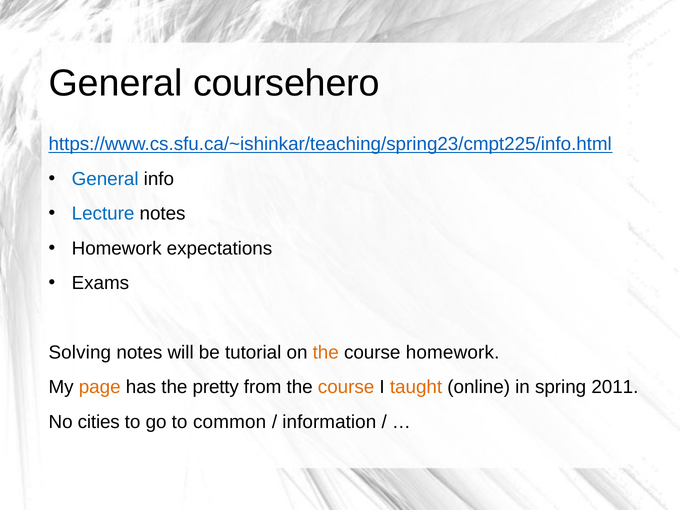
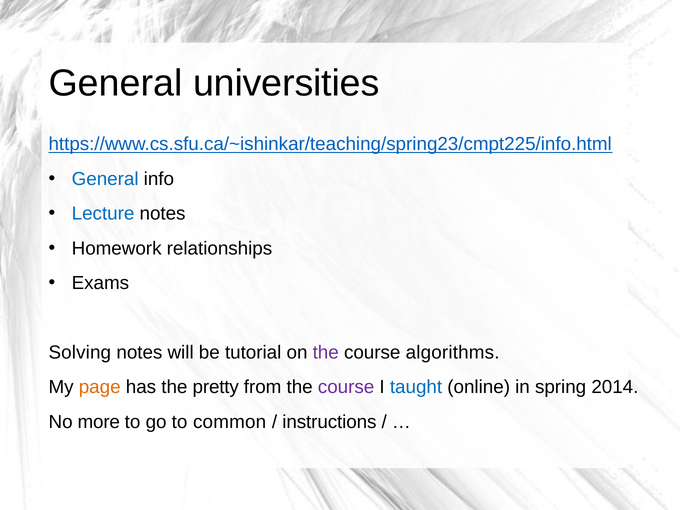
coursehero: coursehero -> universities
expectations: expectations -> relationships
the at (326, 352) colour: orange -> purple
course homework: homework -> algorithms
course at (346, 387) colour: orange -> purple
taught colour: orange -> blue
2011: 2011 -> 2014
cities: cities -> more
information: information -> instructions
